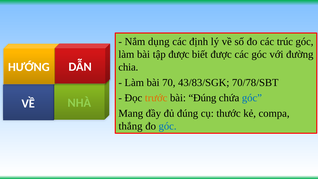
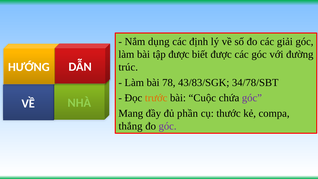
trúc: trúc -> giải
chia: chia -> trúc
70: 70 -> 78
70/78/SBT: 70/78/SBT -> 34/78/SBT
bài Đúng: Đúng -> Cuộc
góc at (252, 98) colour: blue -> purple
đủ đúng: đúng -> phần
góc at (168, 126) colour: blue -> purple
